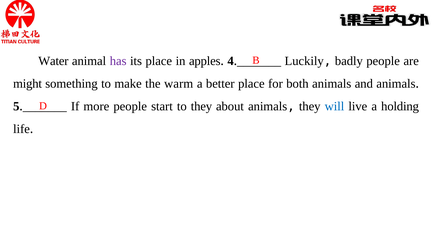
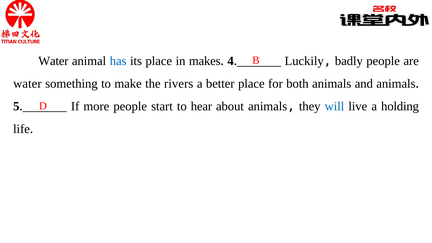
has colour: purple -> blue
apples: apples -> makes
might at (28, 84): might -> water
warm: warm -> rivers
to they: they -> hear
